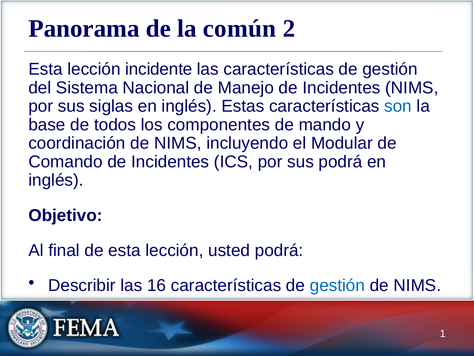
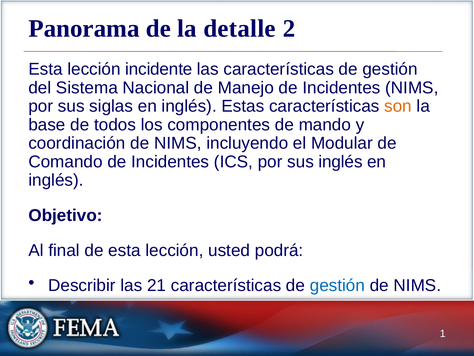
común: común -> detalle
son colour: blue -> orange
sus podrá: podrá -> inglés
16: 16 -> 21
